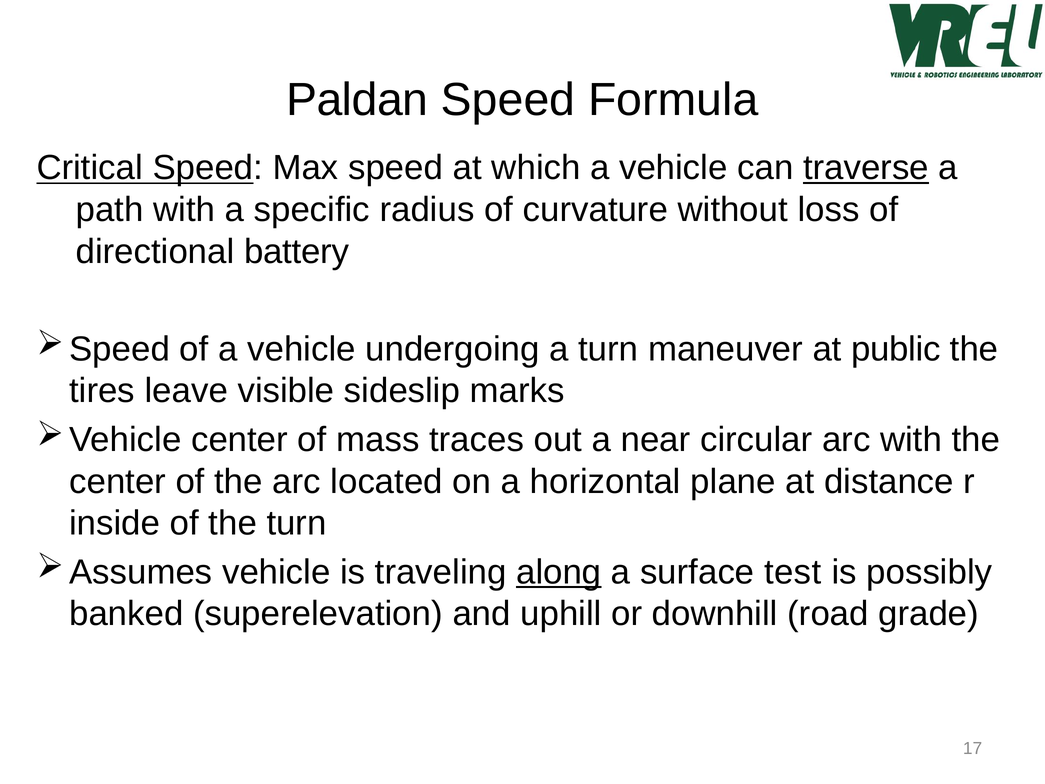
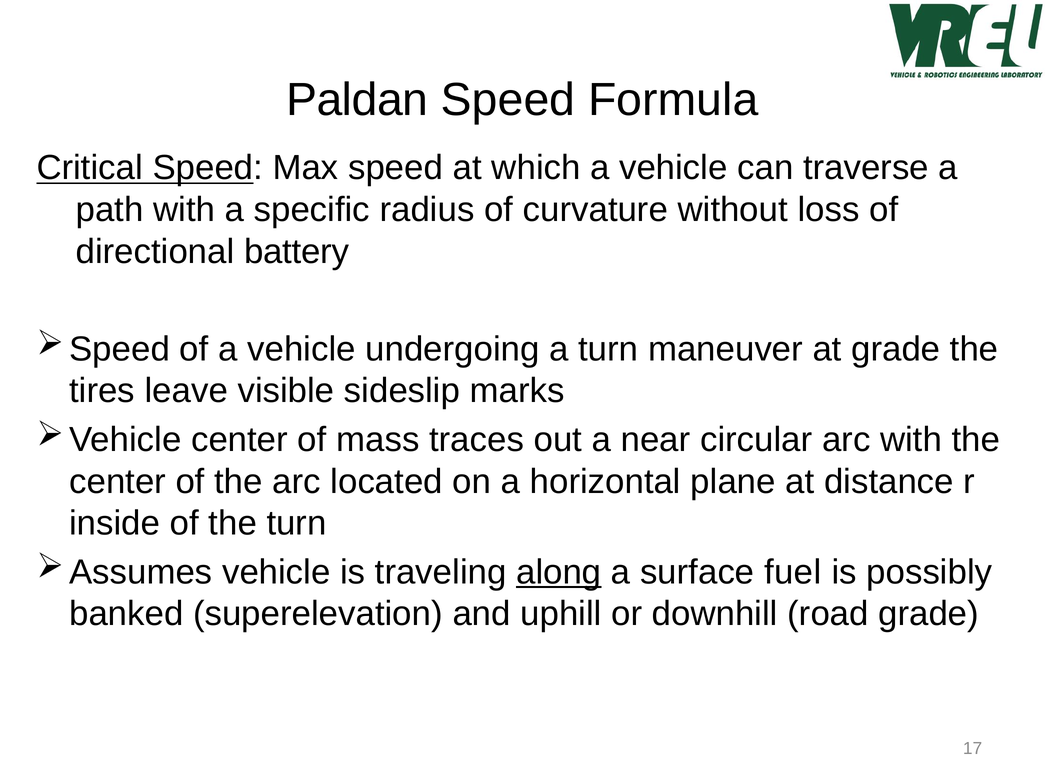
traverse underline: present -> none
at public: public -> grade
test: test -> fuel
